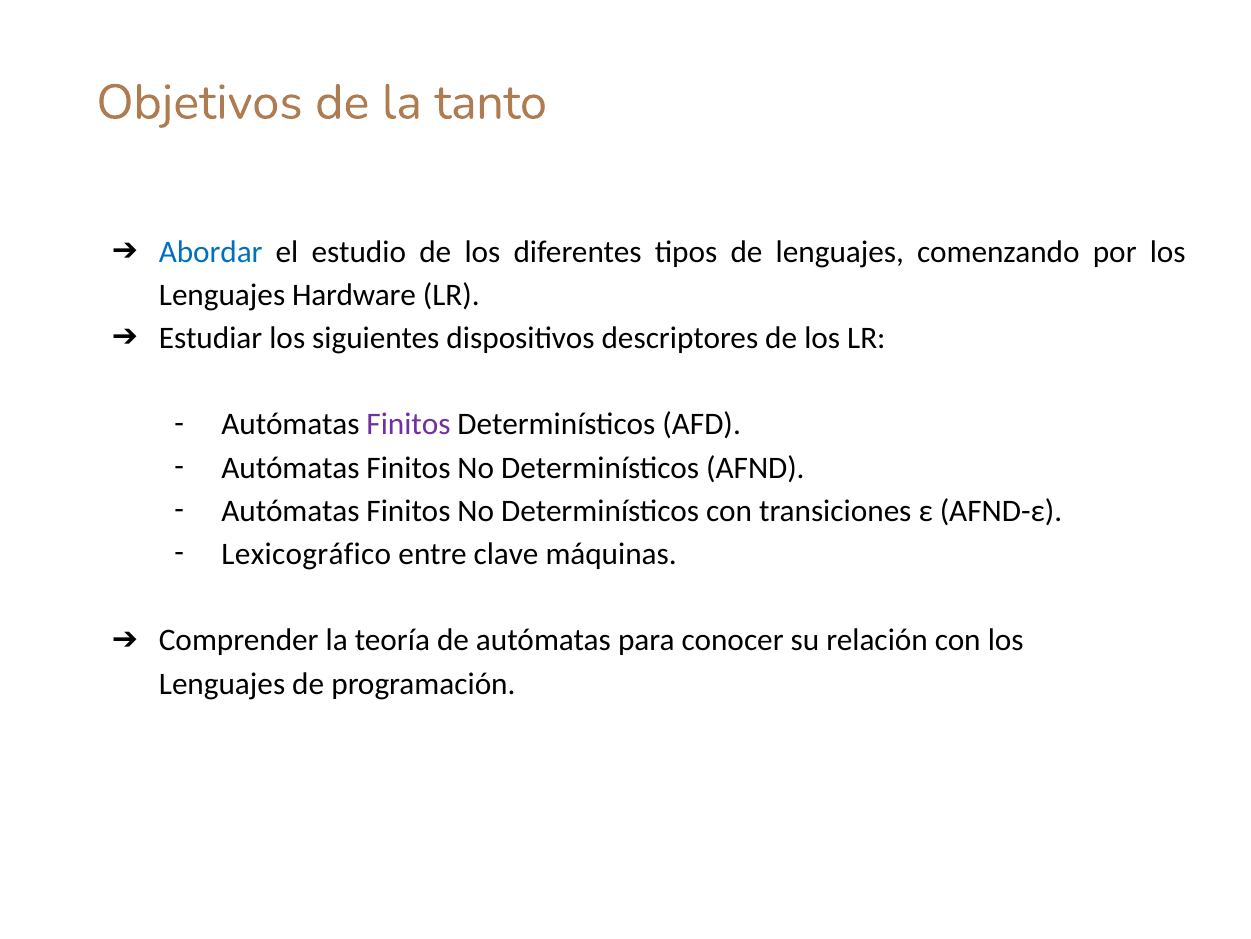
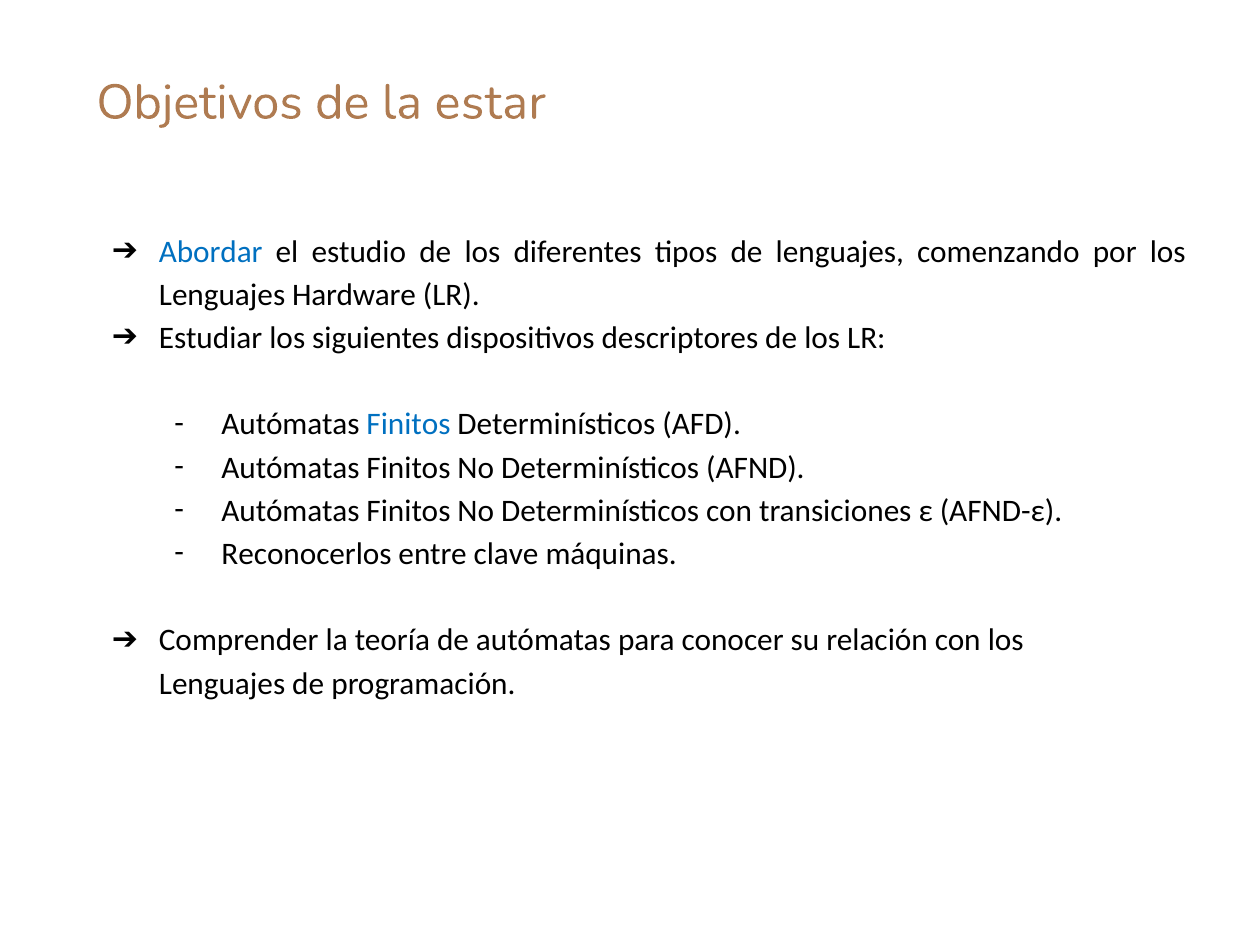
tanto: tanto -> estar
Finitos at (408, 424) colour: purple -> blue
Lexicográfico: Lexicográfico -> Reconocerlos
